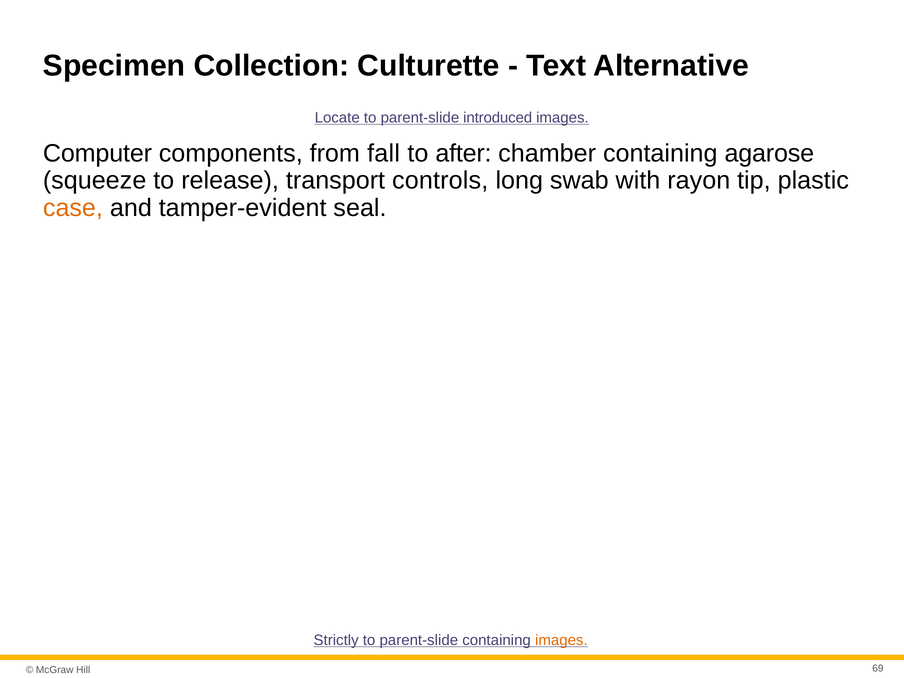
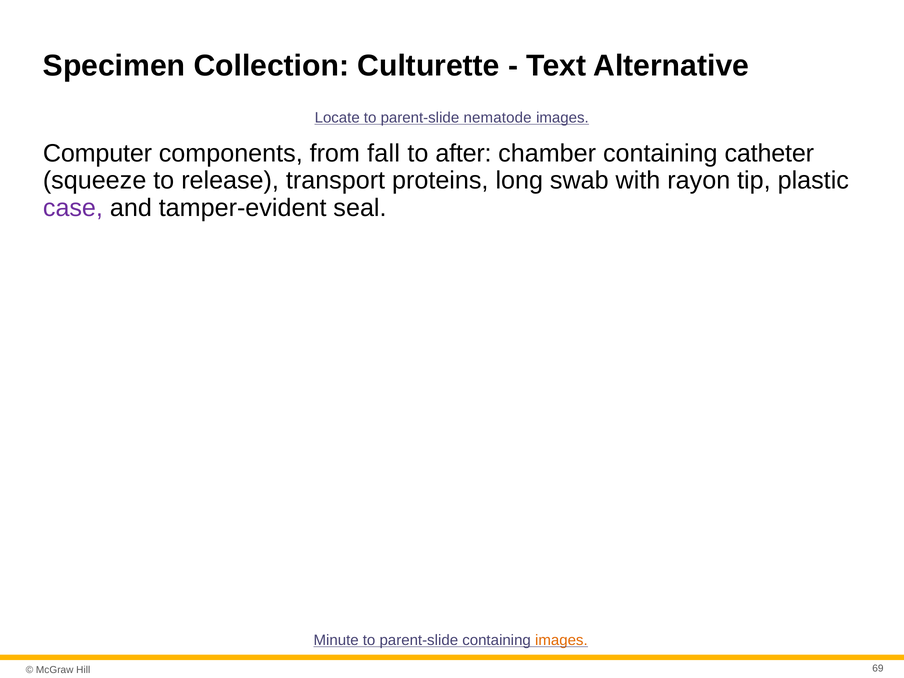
introduced: introduced -> nematode
agarose: agarose -> catheter
controls: controls -> proteins
case colour: orange -> purple
Strictly: Strictly -> Minute
